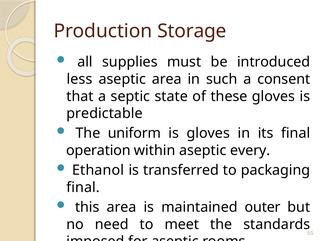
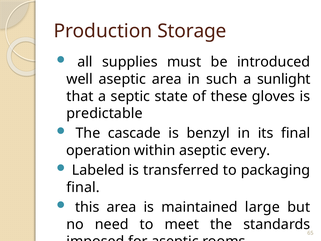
less: less -> well
consent: consent -> sunlight
uniform: uniform -> cascade
is gloves: gloves -> benzyl
Ethanol: Ethanol -> Labeled
outer: outer -> large
